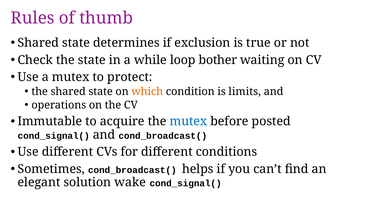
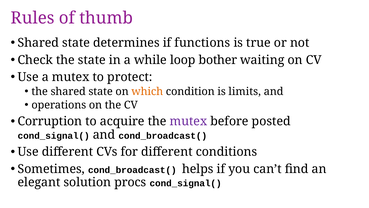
exclusion: exclusion -> functions
Immutable: Immutable -> Corruption
mutex at (188, 121) colour: blue -> purple
wake: wake -> procs
